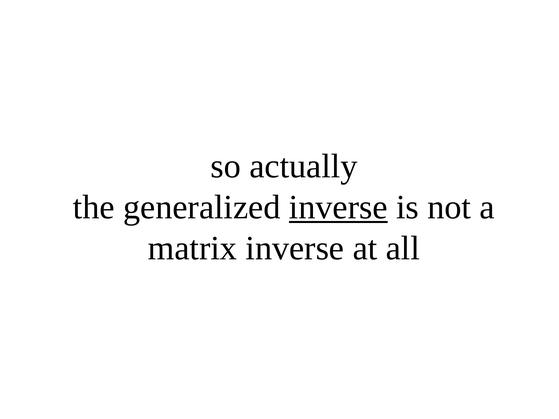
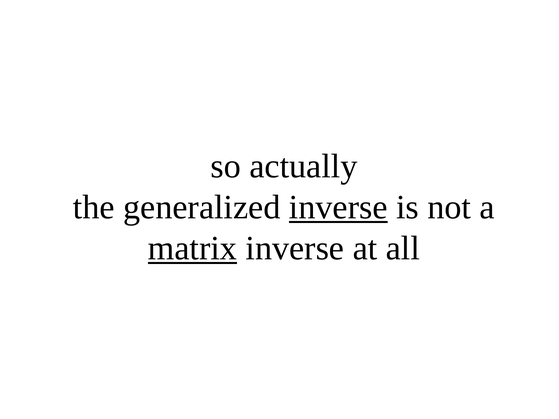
matrix underline: none -> present
